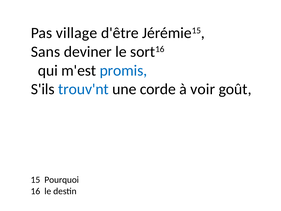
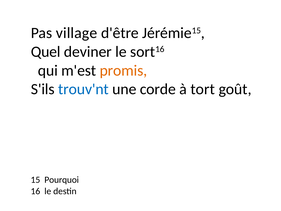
Sans: Sans -> Quel
promis colour: blue -> orange
voir: voir -> tort
